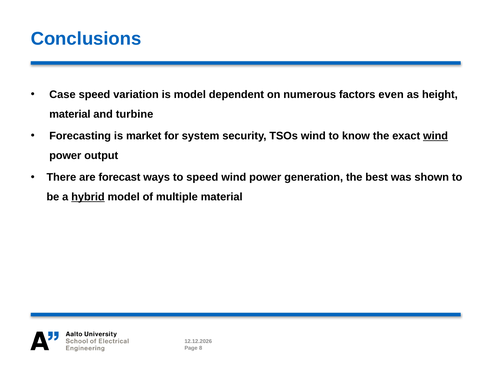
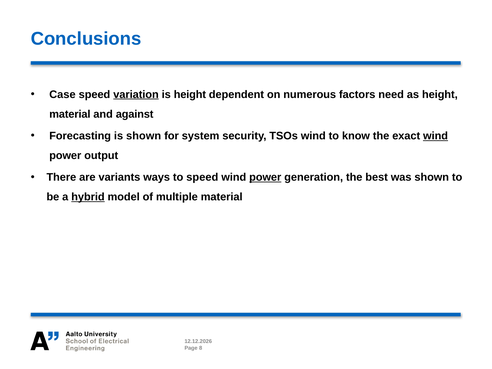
variation underline: none -> present
is model: model -> height
even: even -> need
turbine: turbine -> against
is market: market -> shown
forecast: forecast -> variants
power at (265, 177) underline: none -> present
